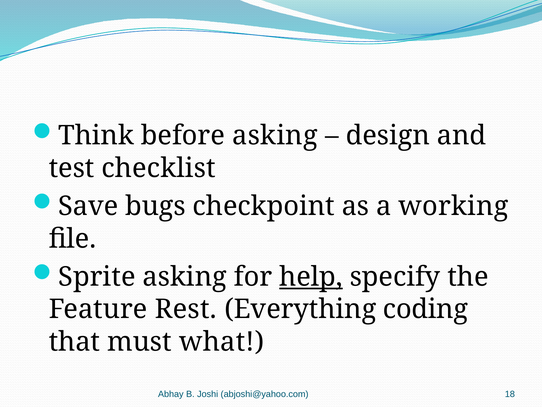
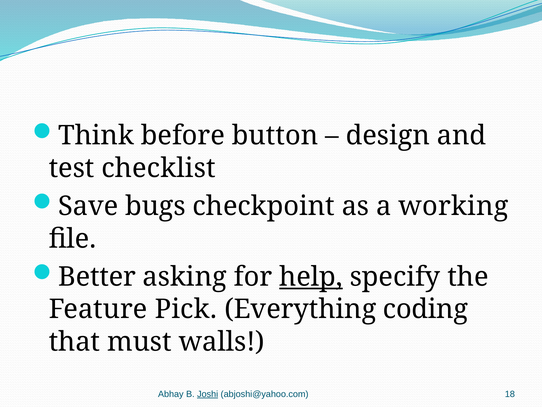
before asking: asking -> button
Sprite: Sprite -> Better
Rest: Rest -> Pick
what: what -> walls
Joshi underline: none -> present
